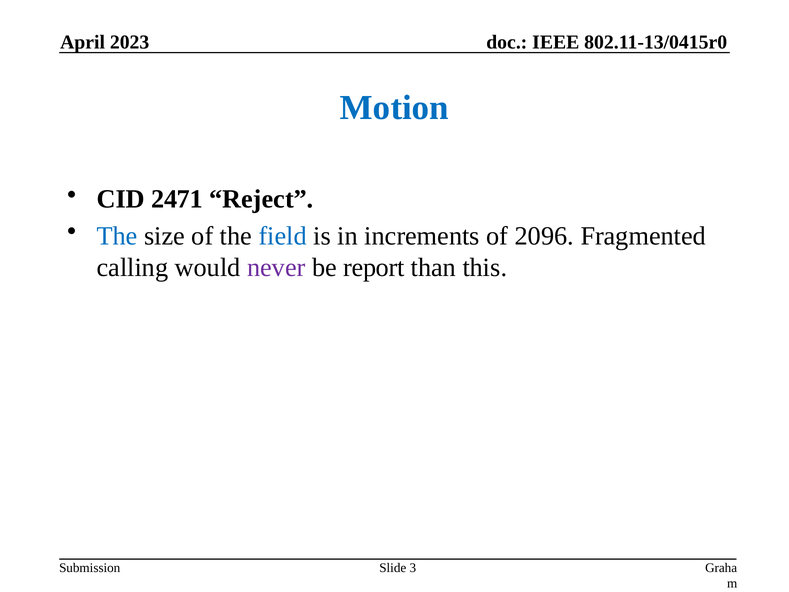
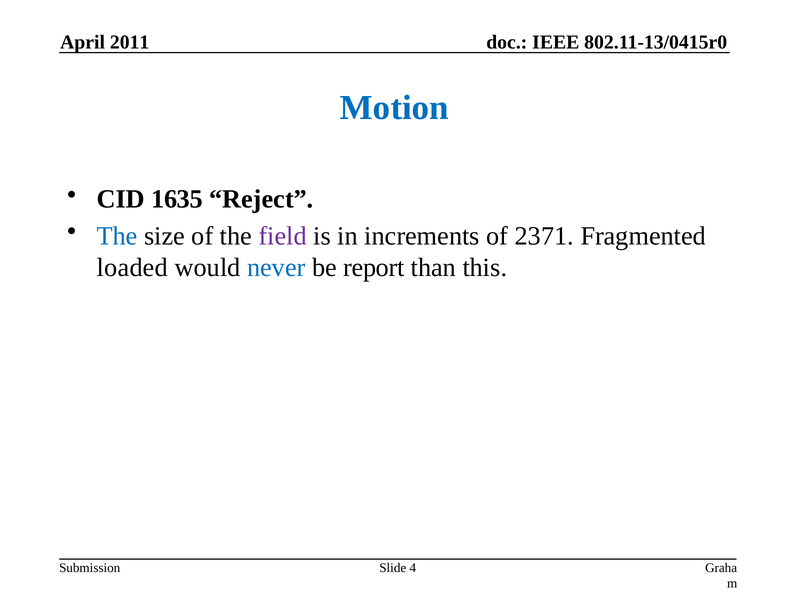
2023: 2023 -> 2011
2471: 2471 -> 1635
field colour: blue -> purple
2096: 2096 -> 2371
calling: calling -> loaded
never colour: purple -> blue
3: 3 -> 4
